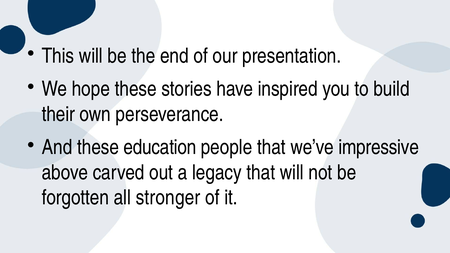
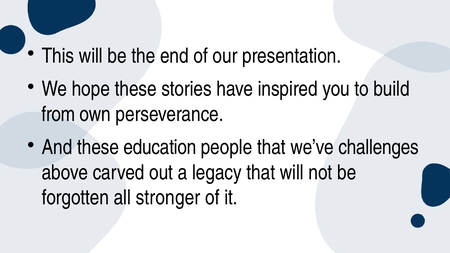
their: their -> from
impressive: impressive -> challenges
